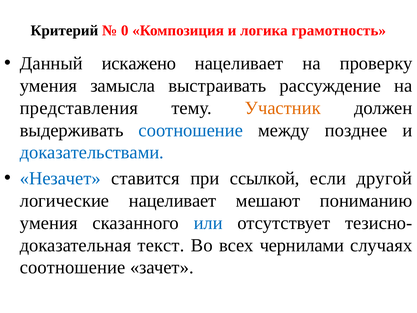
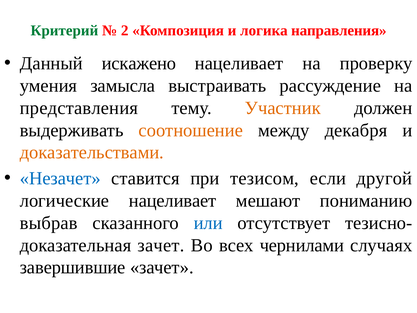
Критерий colour: black -> green
0: 0 -> 2
грамотность: грамотность -> направления
соотношение at (191, 130) colour: blue -> orange
позднее: позднее -> декабря
доказательствами colour: blue -> orange
ссылкой: ссылкой -> тезисом
умения at (49, 223): умения -> выбрав
текст at (161, 245): текст -> зачет
соотношение at (73, 267): соотношение -> завершившие
